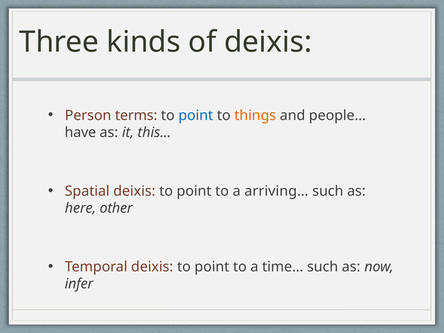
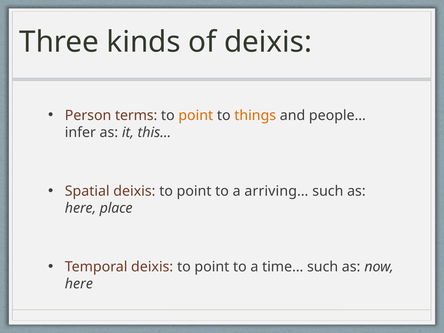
point at (196, 115) colour: blue -> orange
have: have -> infer
other: other -> place
infer at (79, 284): infer -> here
